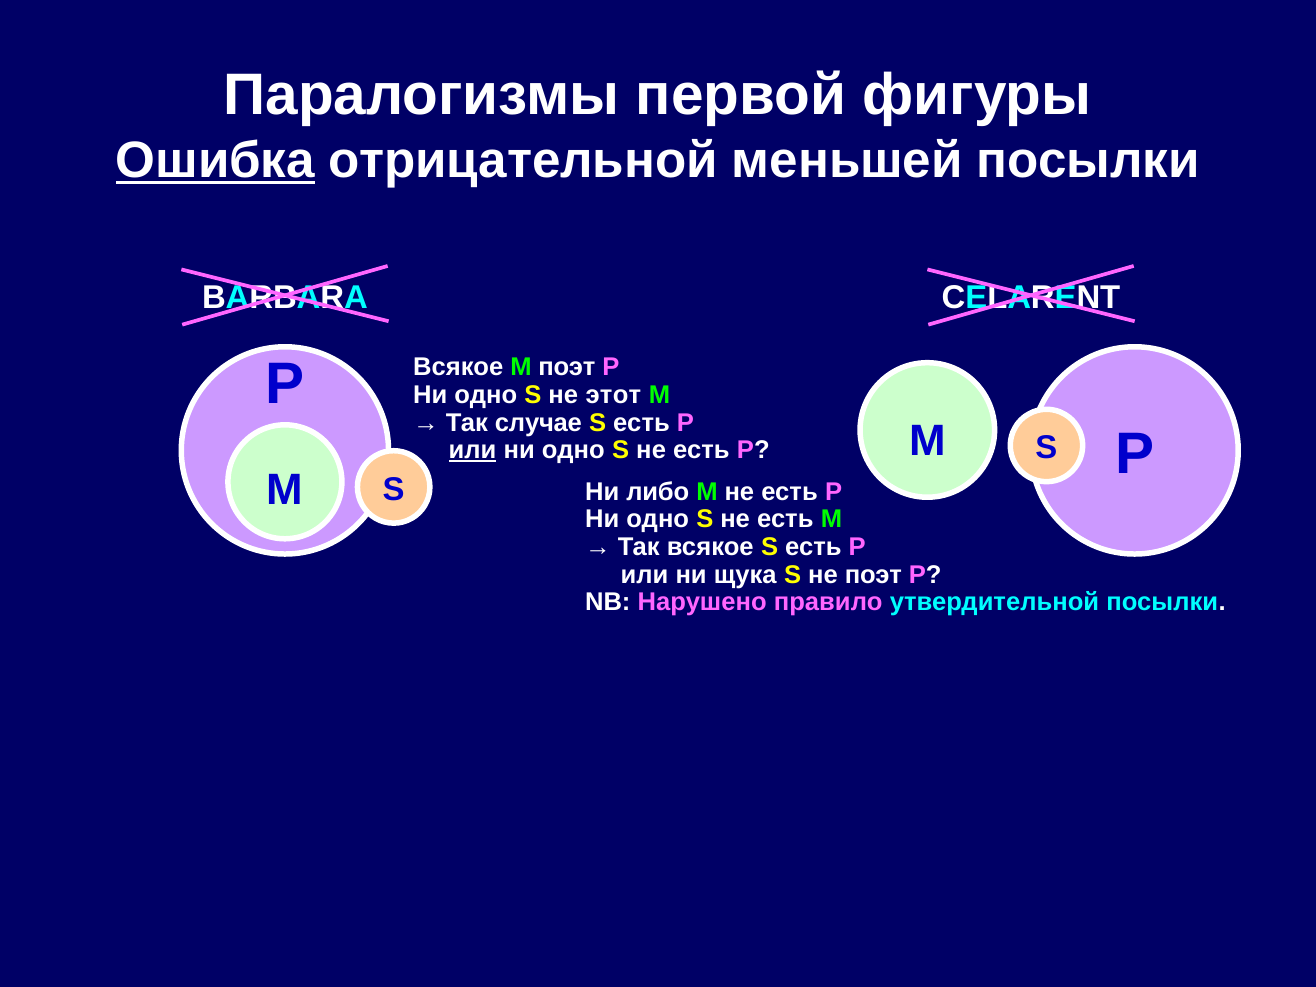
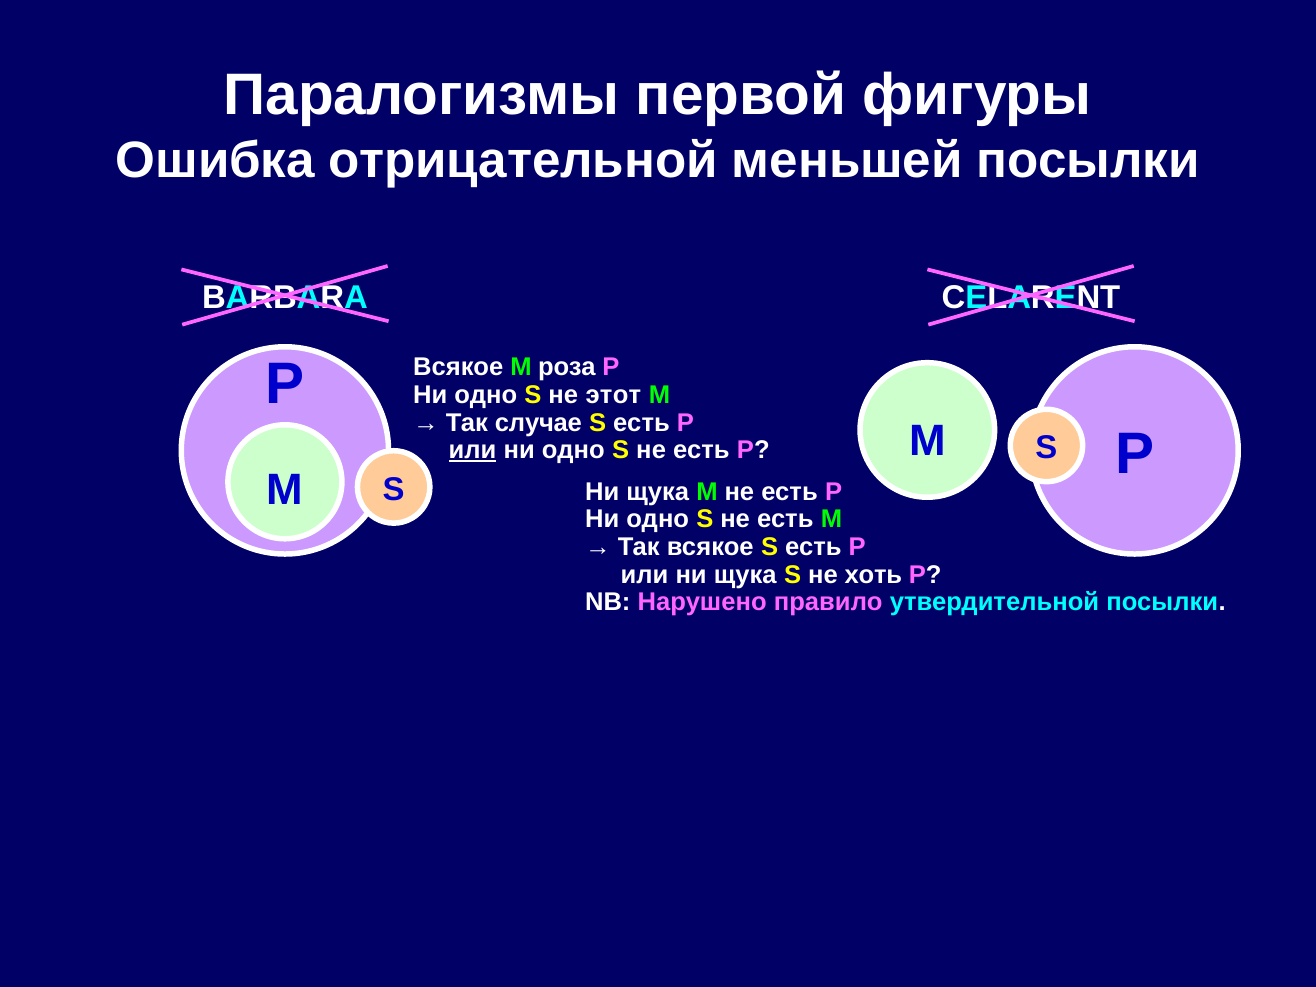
Ошибка underline: present -> none
M поэт: поэт -> роза
либо at (658, 492): либо -> щука
не поэт: поэт -> хоть
